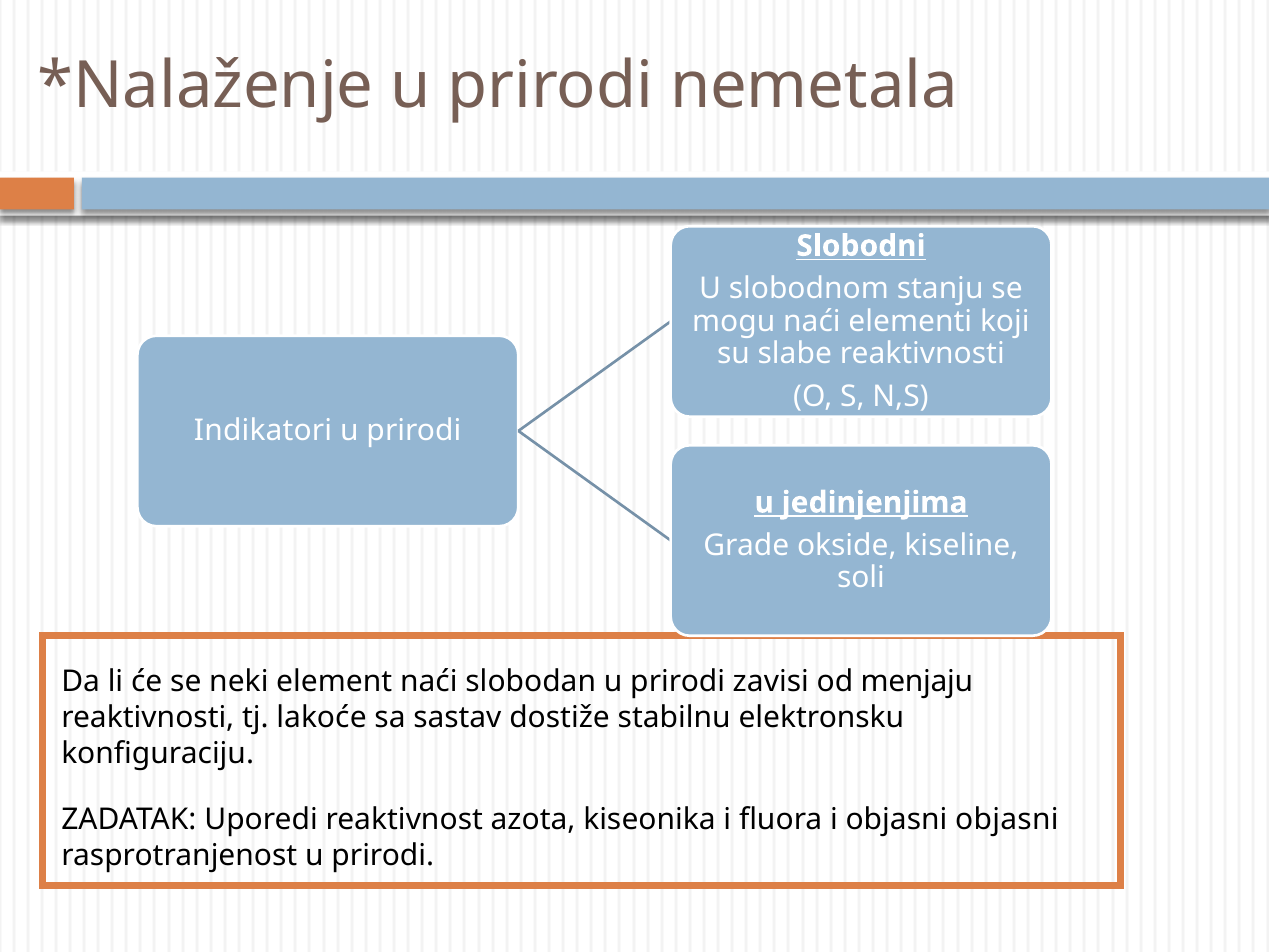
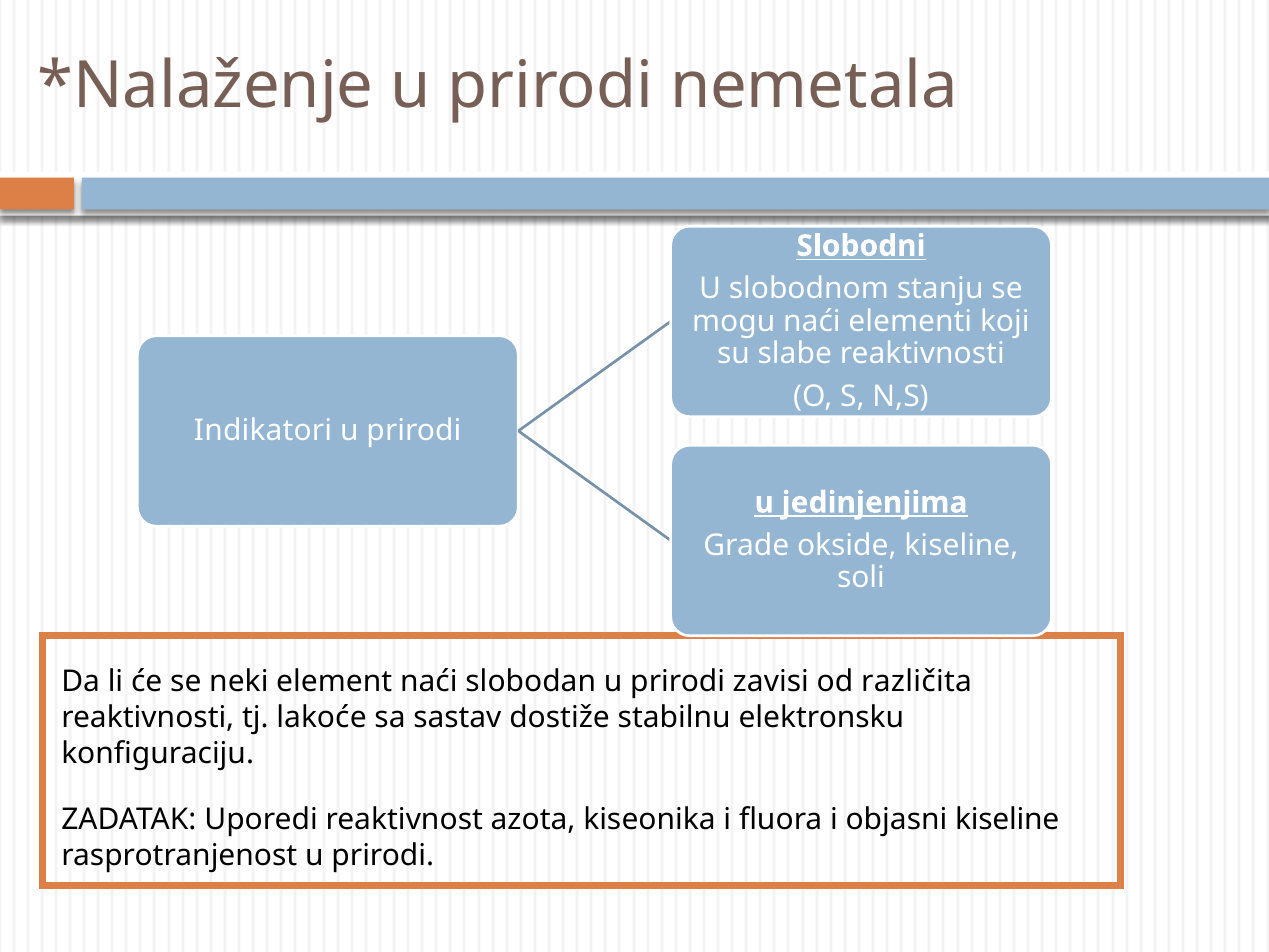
menjaju: menjaju -> različita
objasni objasni: objasni -> kiseline
